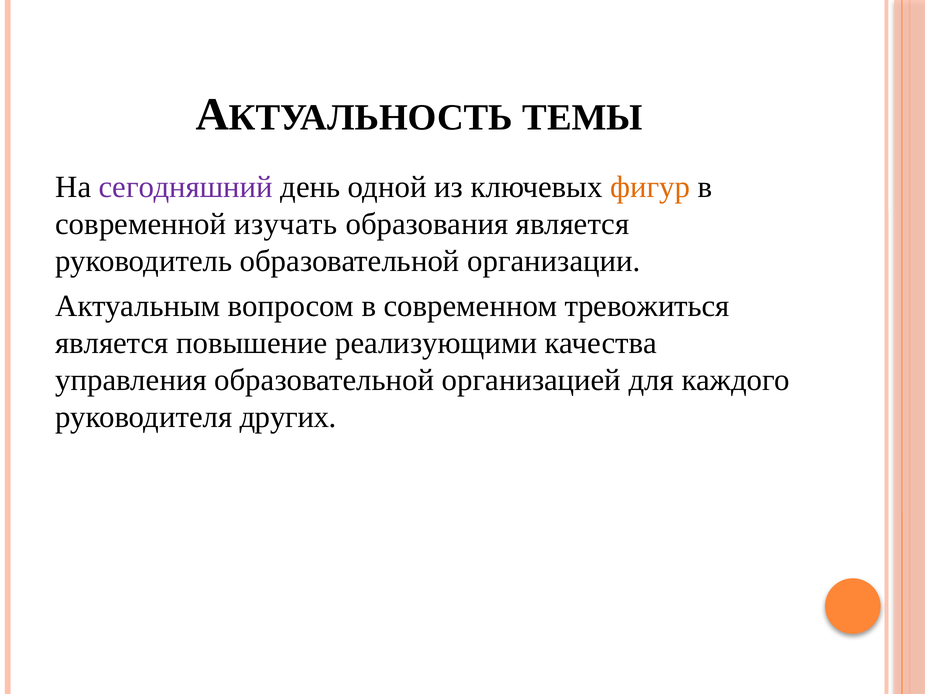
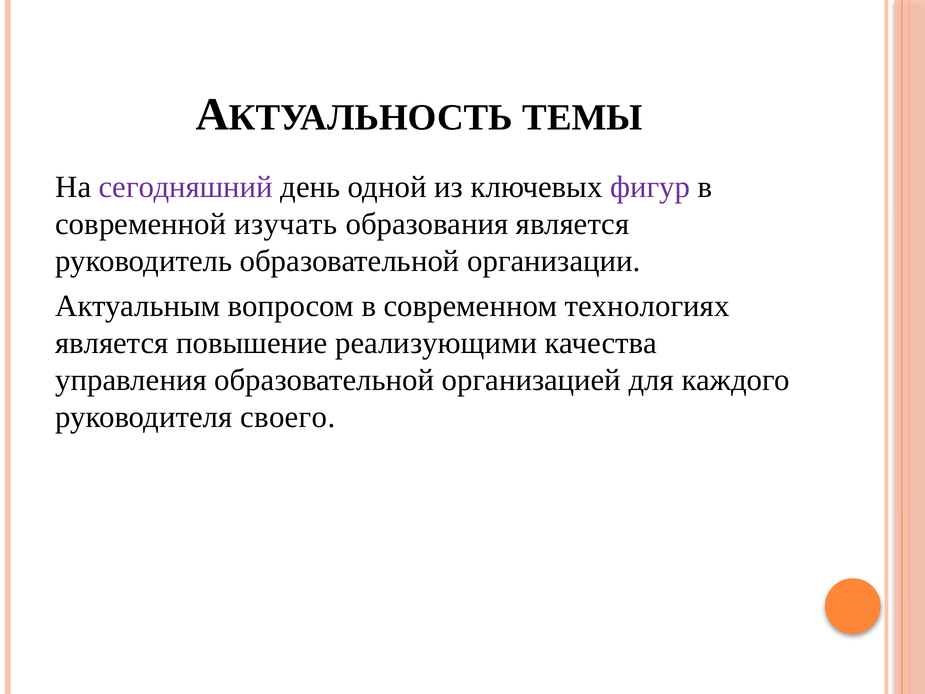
фигур colour: orange -> purple
тревожиться: тревожиться -> технологиях
других: других -> своего
